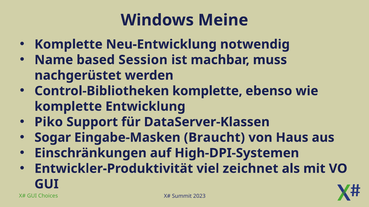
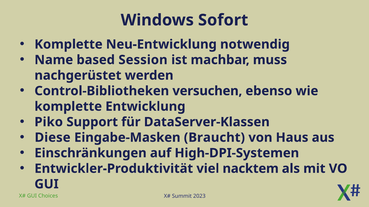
Meine: Meine -> Sofort
Control-Bibliotheken komplette: komplette -> versuchen
Sogar: Sogar -> Diese
zeichnet: zeichnet -> nacktem
